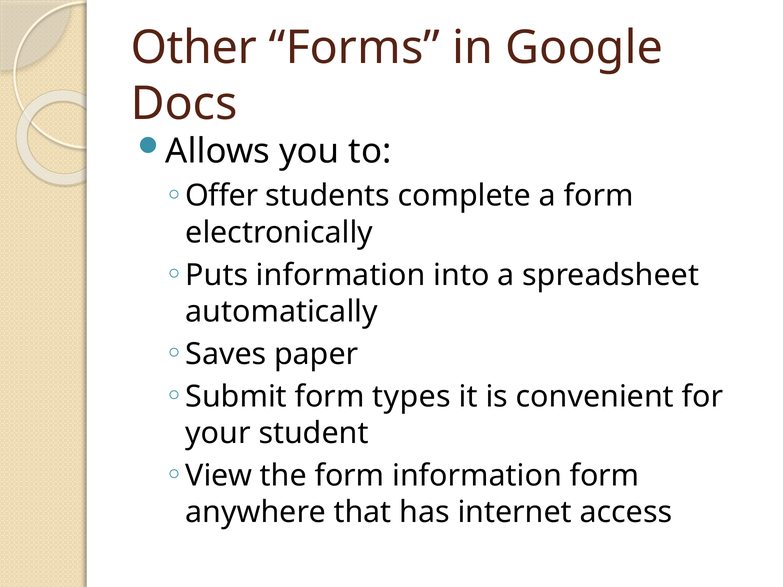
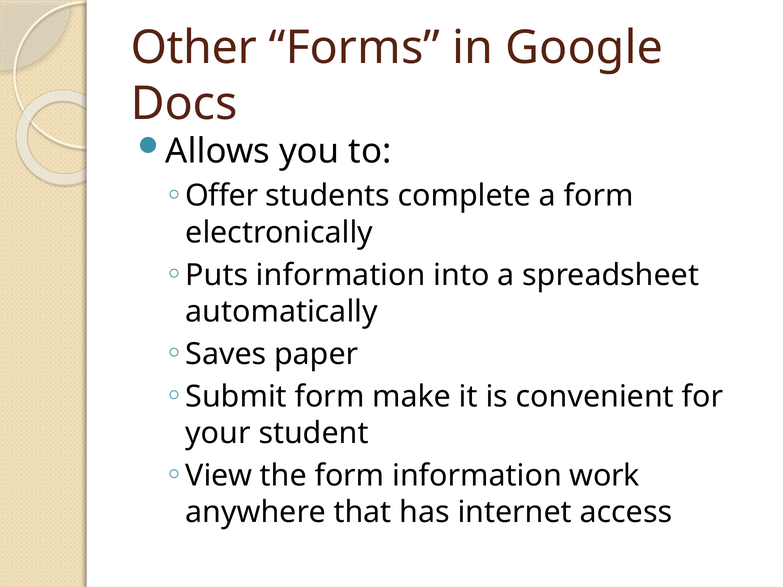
types: types -> make
information form: form -> work
